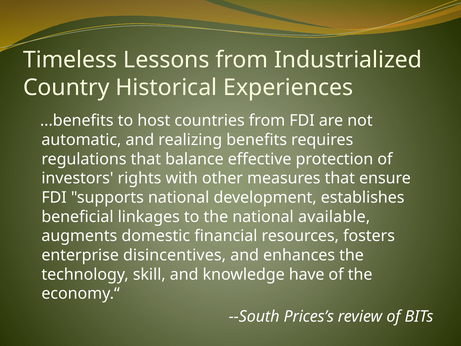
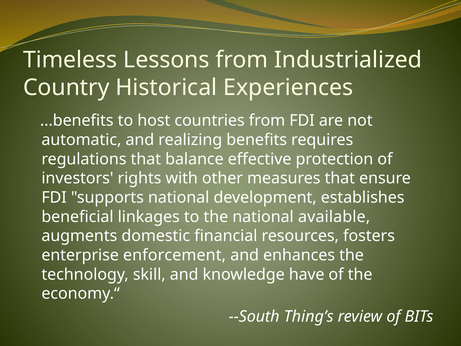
disincentives: disincentives -> enforcement
Prices’s: Prices’s -> Thing’s
